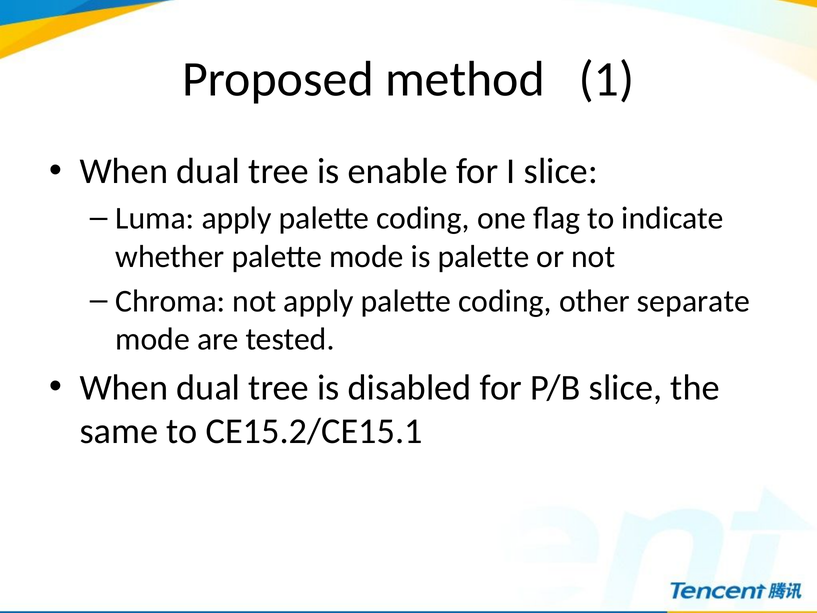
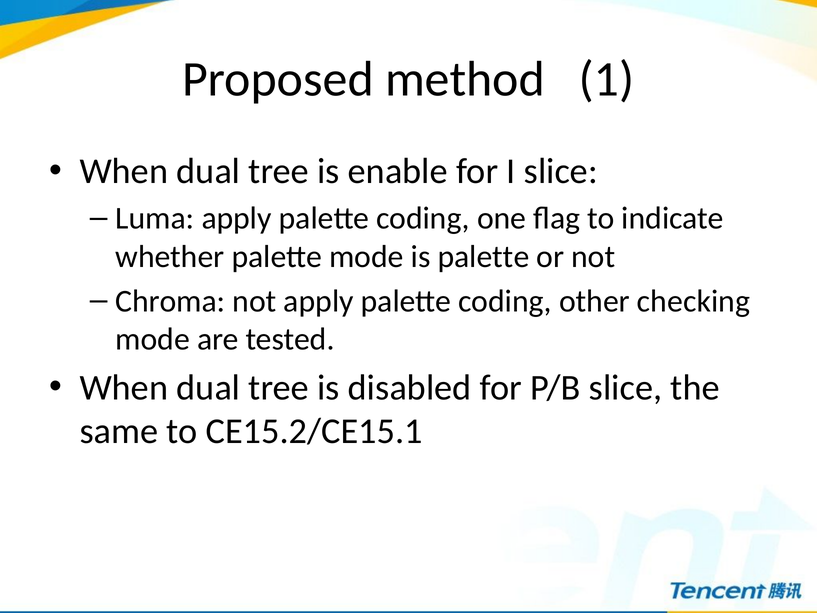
separate: separate -> checking
